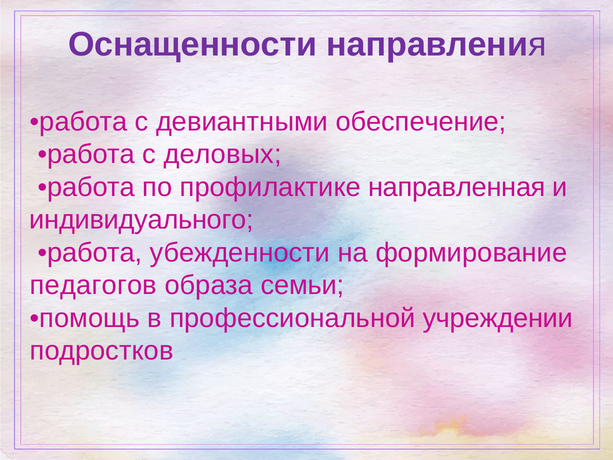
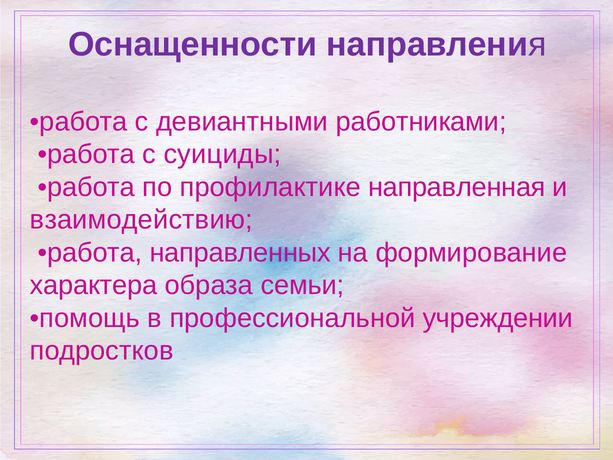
обеспечение: обеспечение -> работниками
деловых: деловых -> суициды
индивидуального: индивидуального -> взаимодействию
убежденности: убежденности -> направленных
педагогов: педагогов -> характера
